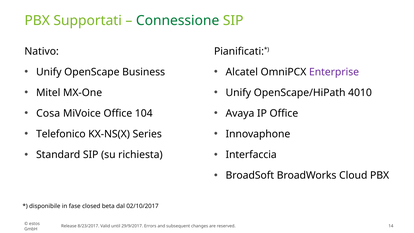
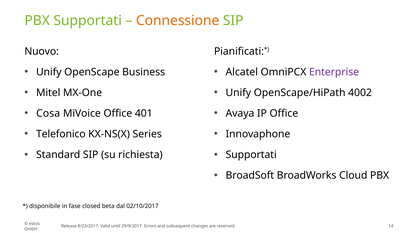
Connessione colour: green -> orange
Nativo: Nativo -> Nuovo
4010: 4010 -> 4002
104: 104 -> 401
Interfaccia at (251, 155): Interfaccia -> Supportati
